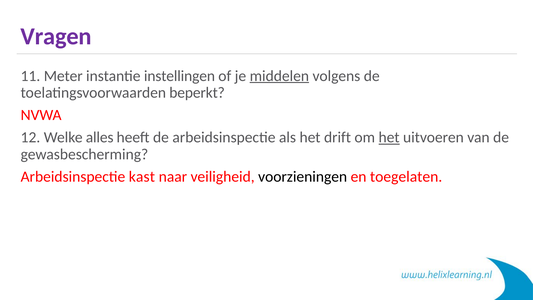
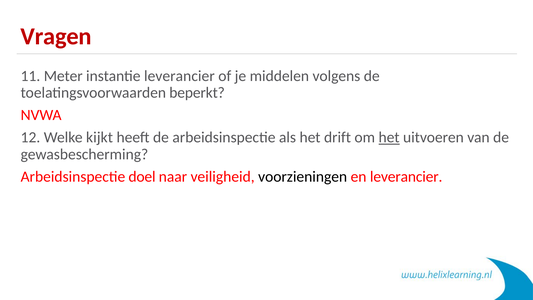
Vragen colour: purple -> red
instantie instellingen: instellingen -> leverancier
middelen underline: present -> none
alles: alles -> kijkt
kast: kast -> doel
en toegelaten: toegelaten -> leverancier
